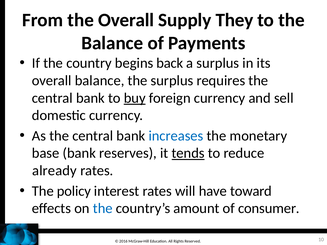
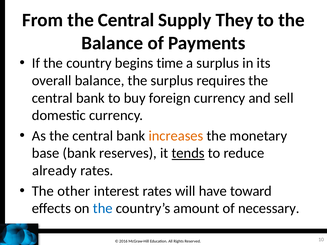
From the Overall: Overall -> Central
back: back -> time
buy underline: present -> none
increases colour: blue -> orange
policy: policy -> other
consumer: consumer -> necessary
